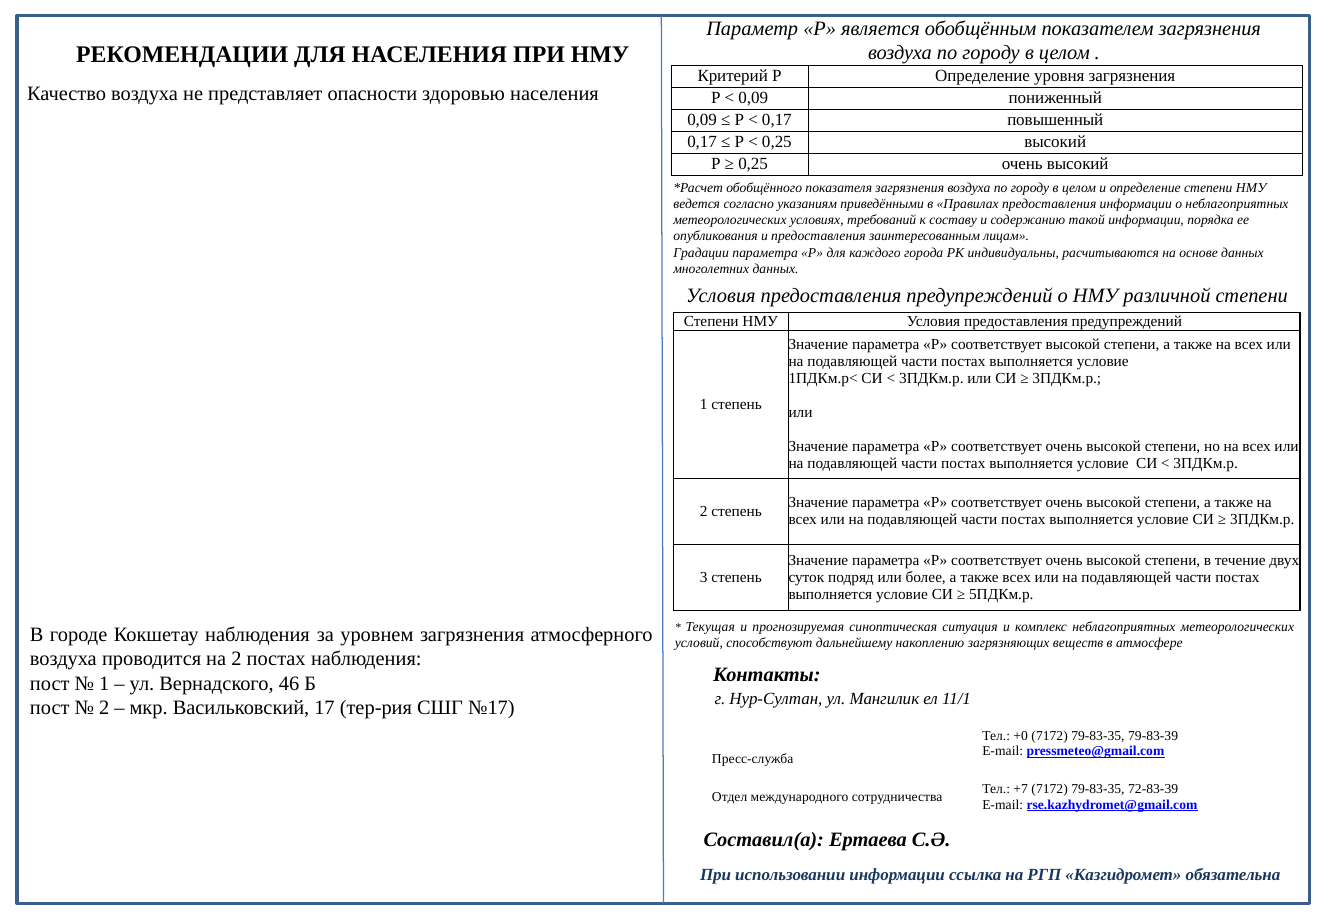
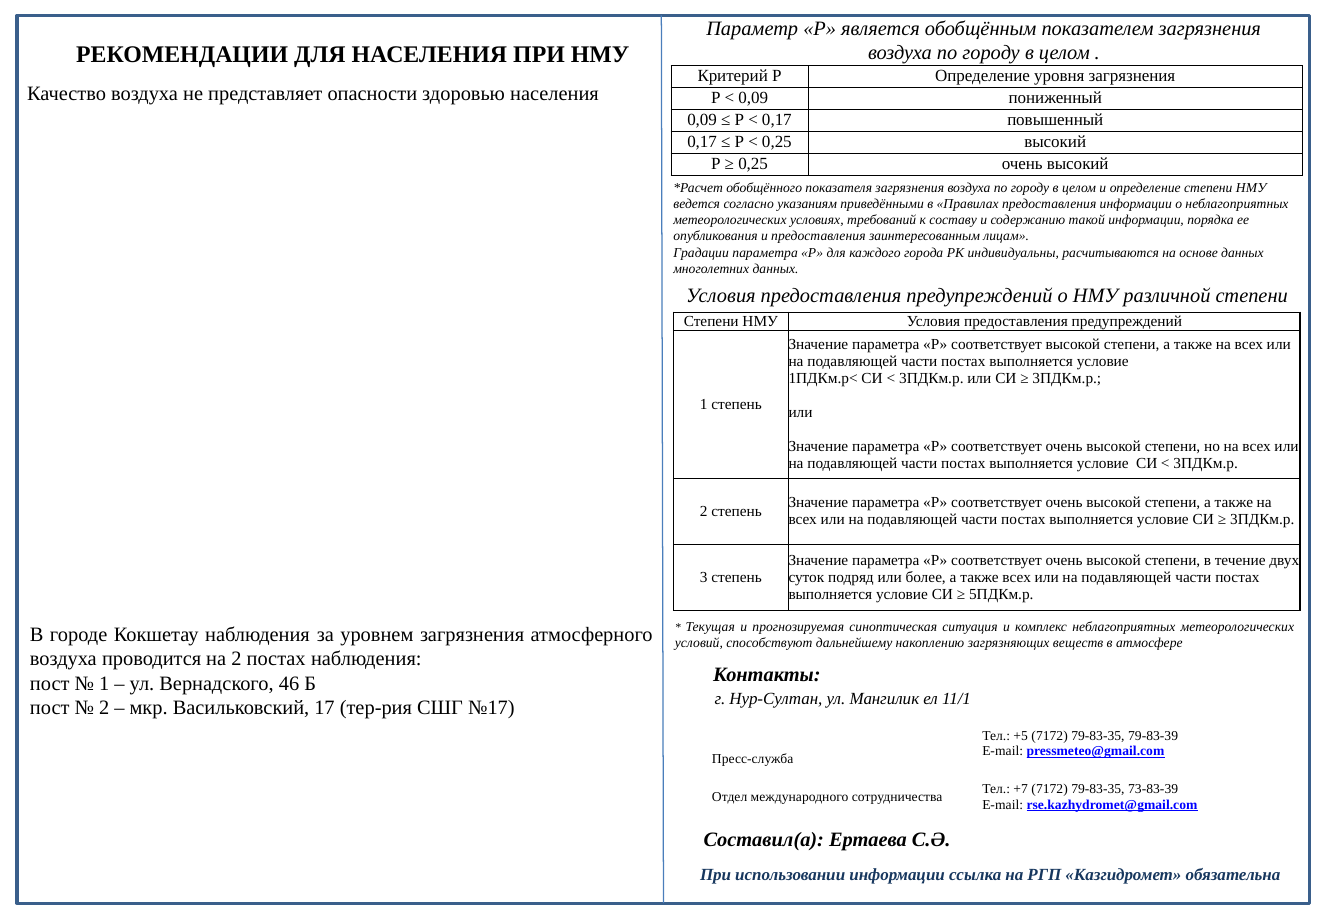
+0: +0 -> +5
72-83-39: 72-83-39 -> 73-83-39
